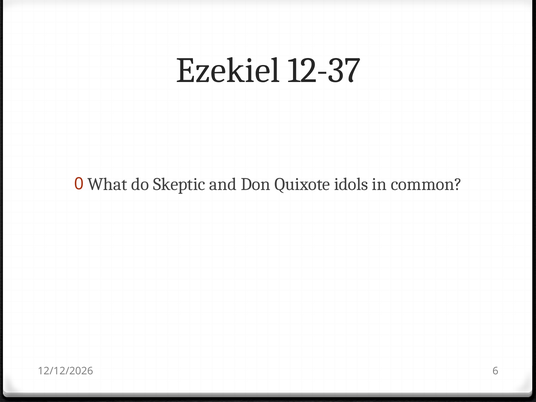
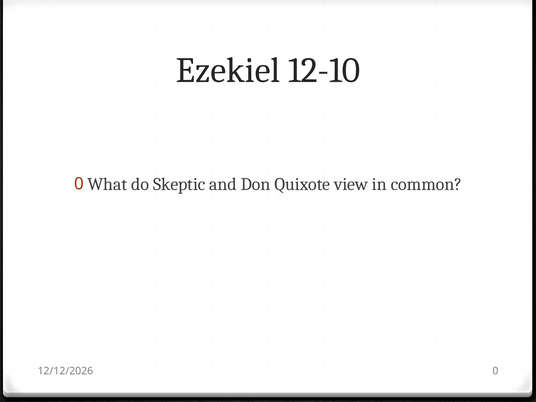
12-37: 12-37 -> 12-10
idols: idols -> view
6 at (495, 371): 6 -> 0
